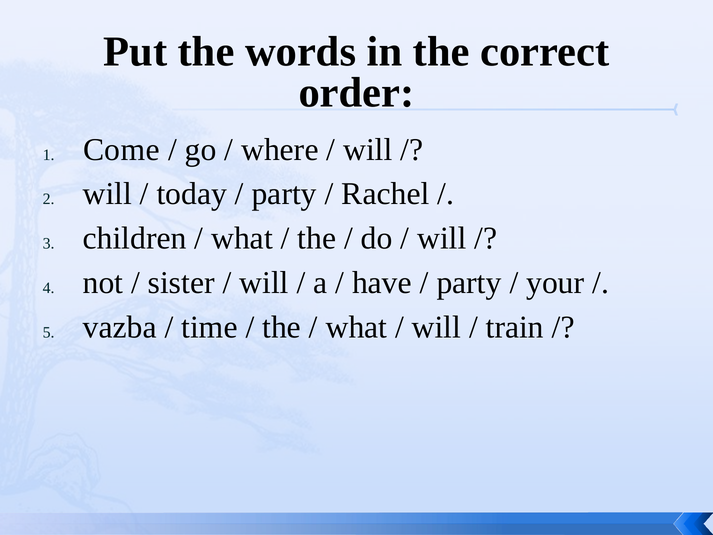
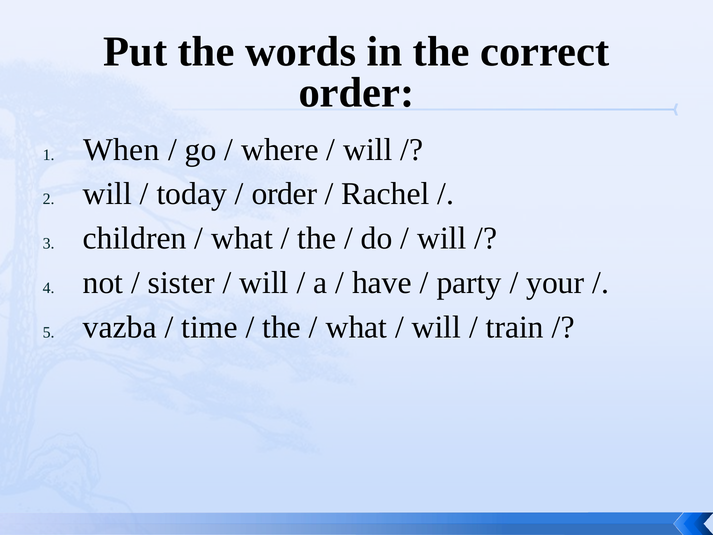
Come: Come -> When
party at (284, 194): party -> order
